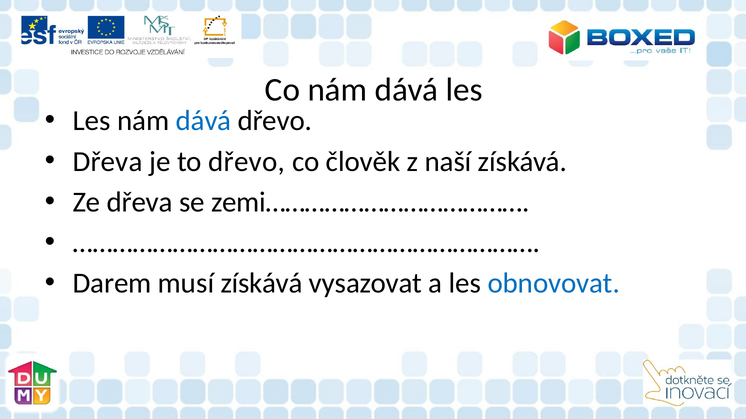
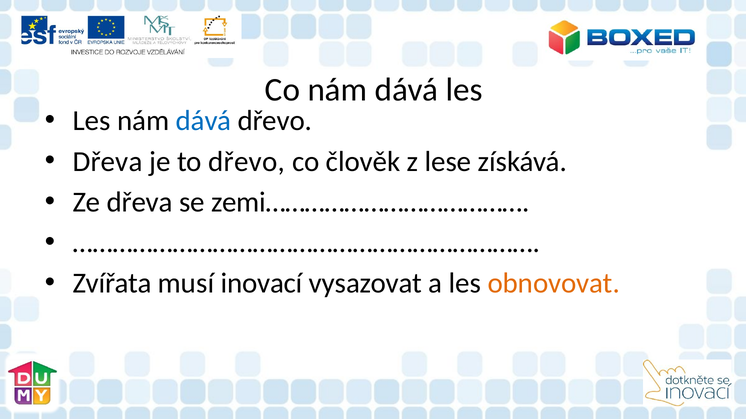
naší: naší -> lese
Darem: Darem -> Zvířata
musí získává: získává -> inovací
obnovovat colour: blue -> orange
